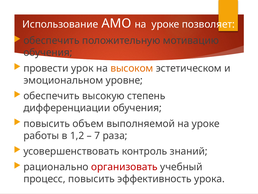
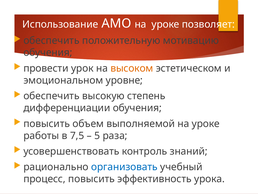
1,2: 1,2 -> 7,5
7: 7 -> 5
организовать colour: red -> blue
